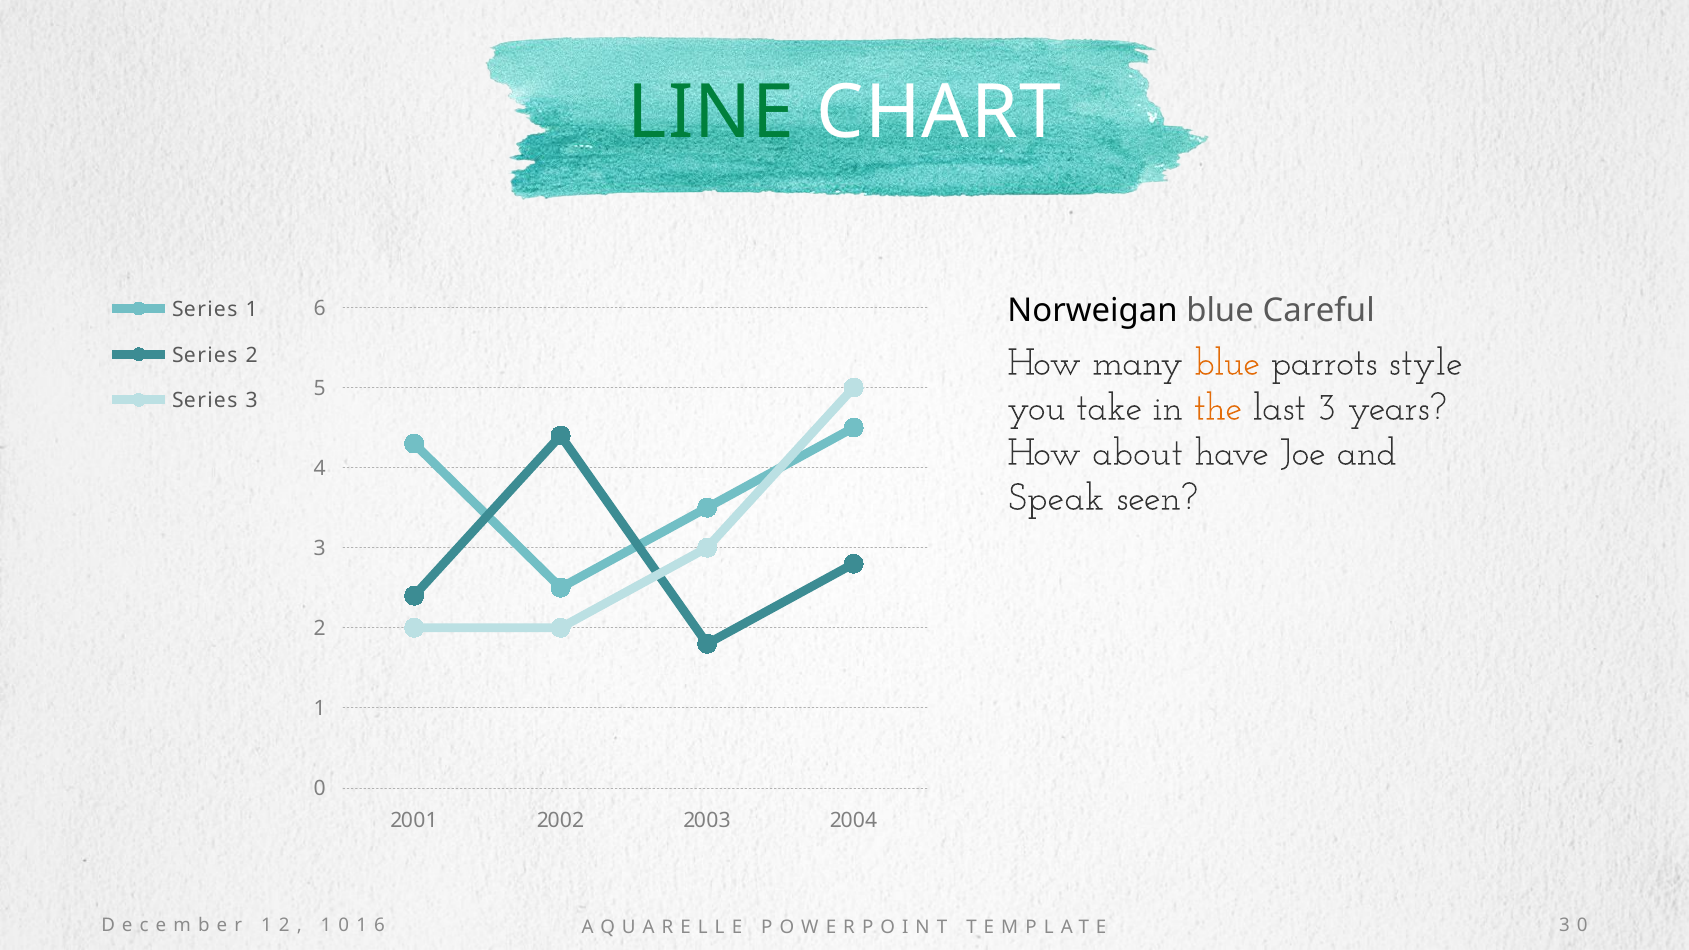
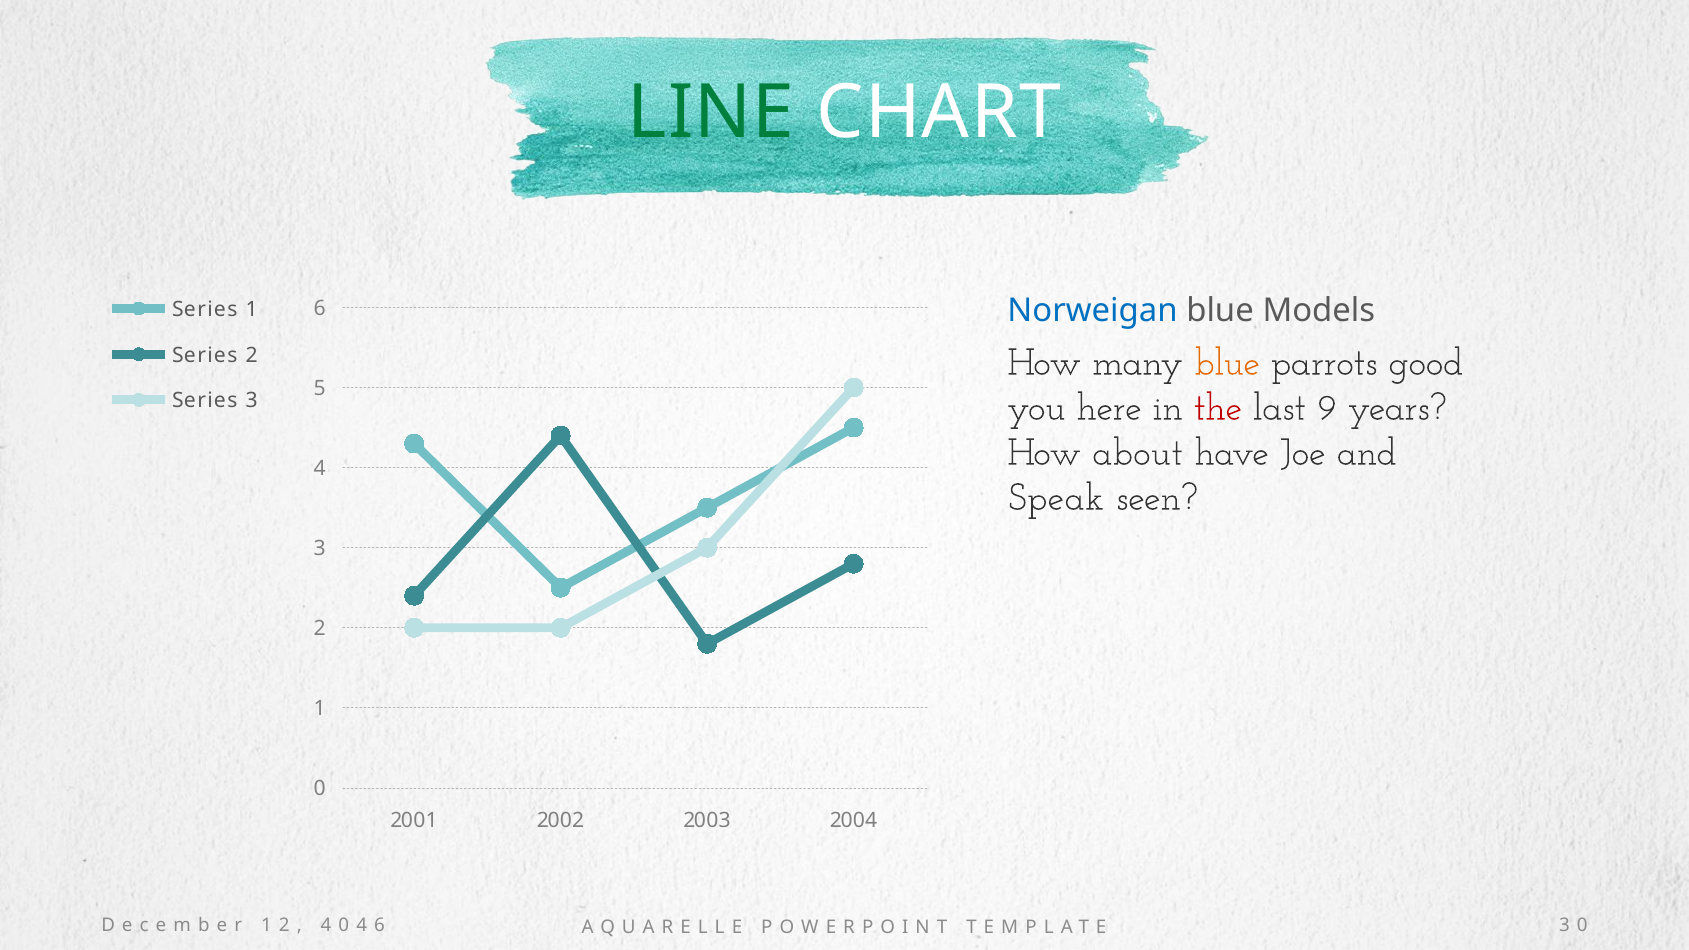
Norweigan colour: black -> blue
Careful: Careful -> Models
style: style -> good
take: take -> here
the colour: orange -> red
last 3: 3 -> 9
1 at (326, 926): 1 -> 4
1 at (362, 926): 1 -> 4
